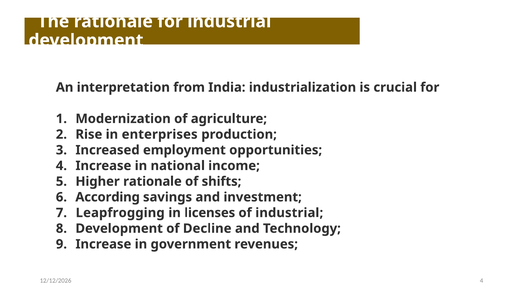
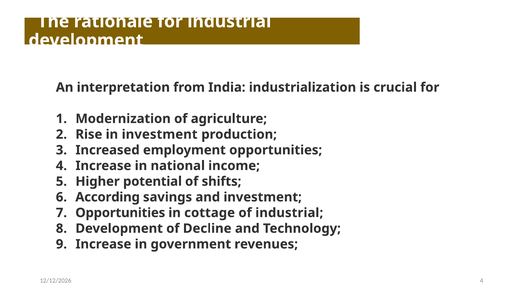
in enterprises: enterprises -> investment
Higher rationale: rationale -> potential
Leapfrogging at (120, 213): Leapfrogging -> Opportunities
licenses: licenses -> cottage
